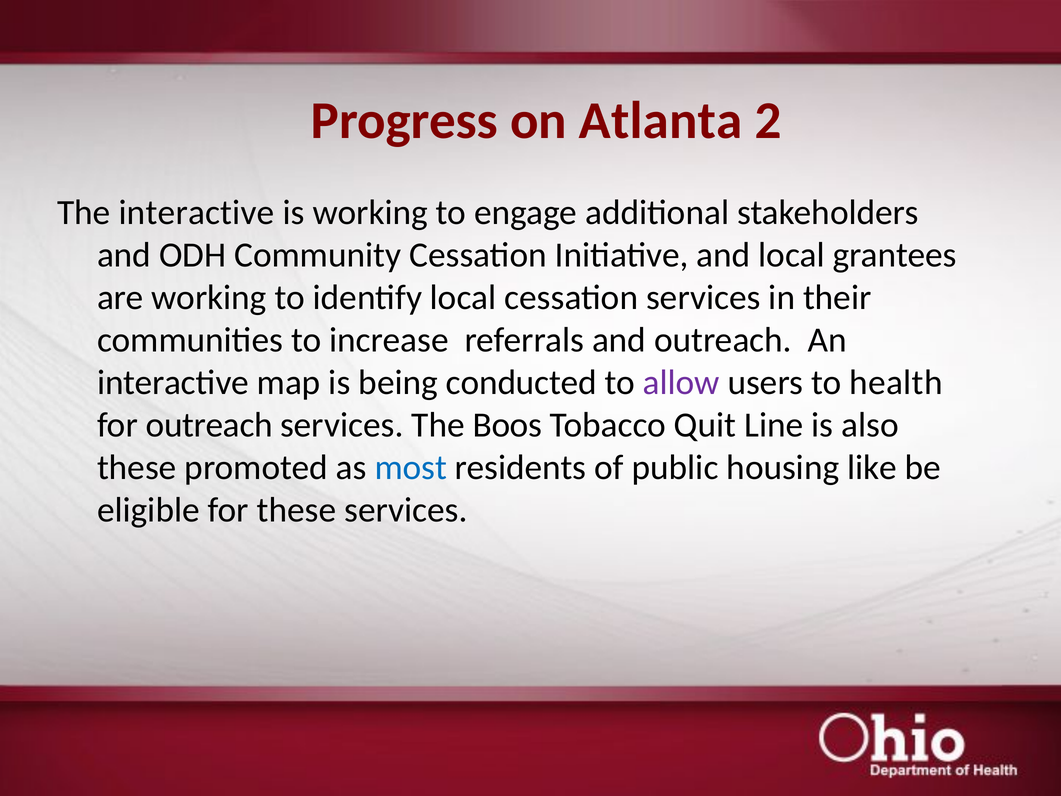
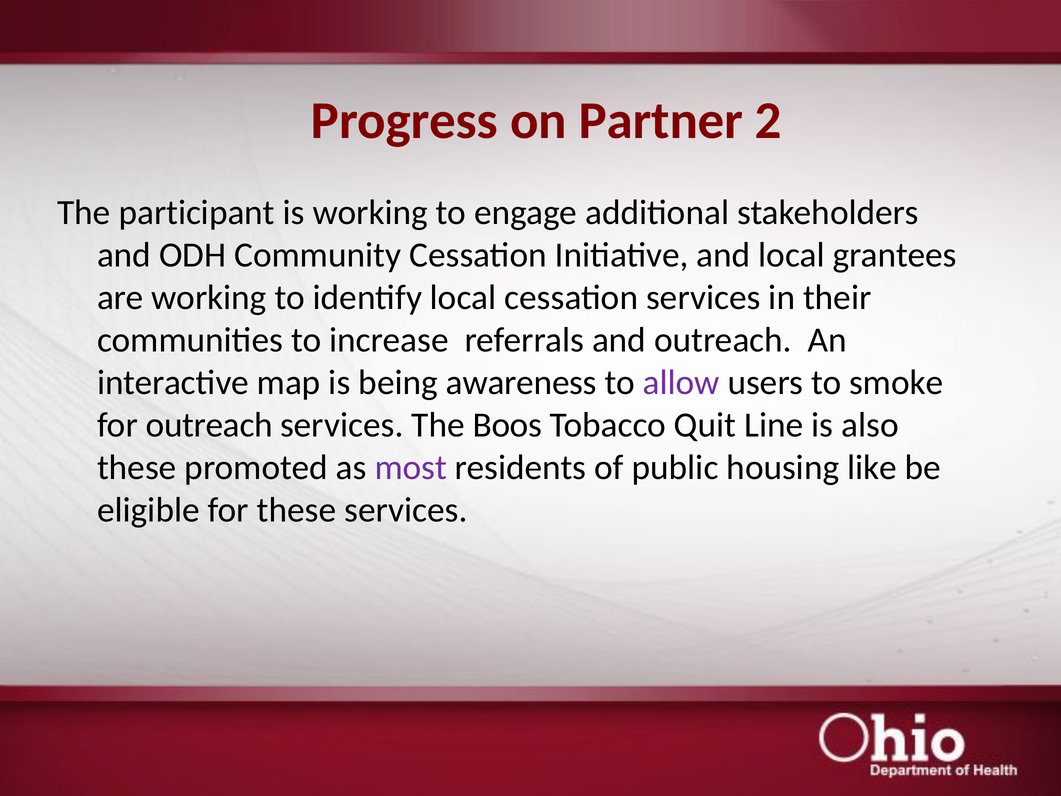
Atlanta: Atlanta -> Partner
The interactive: interactive -> participant
conducted: conducted -> awareness
health: health -> smoke
most colour: blue -> purple
